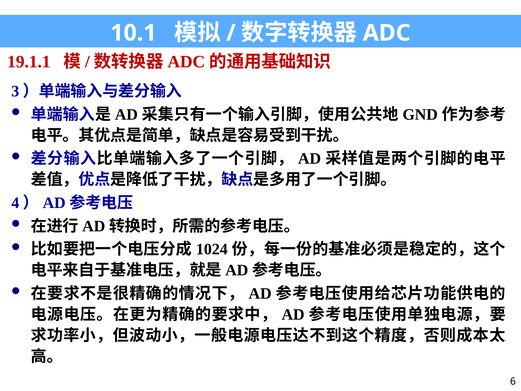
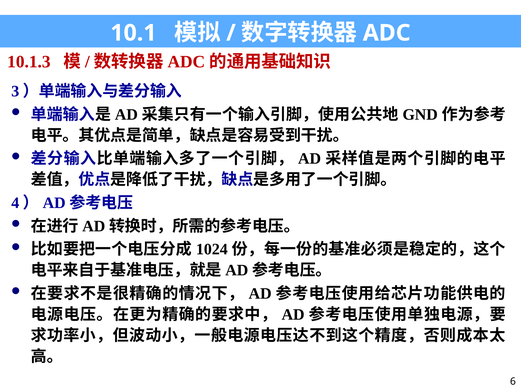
19.1.1: 19.1.1 -> 10.1.3
